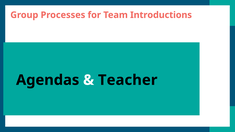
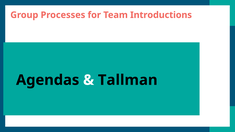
Teacher: Teacher -> Tallman
